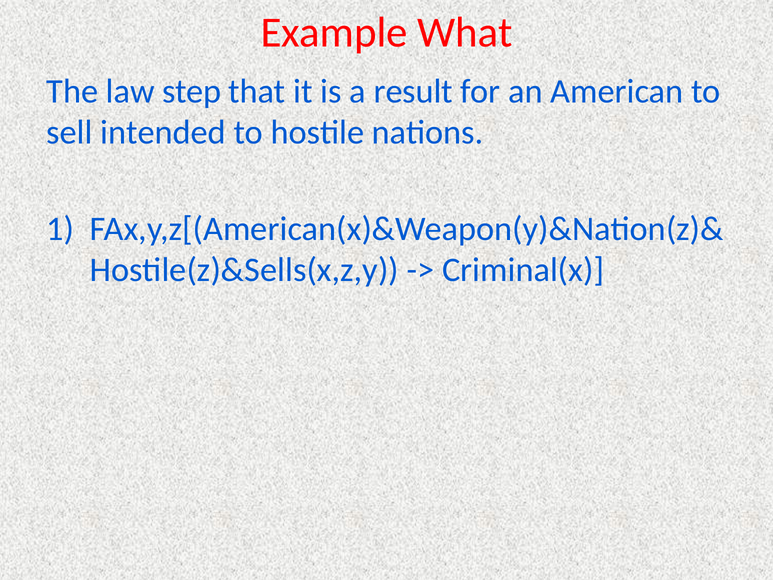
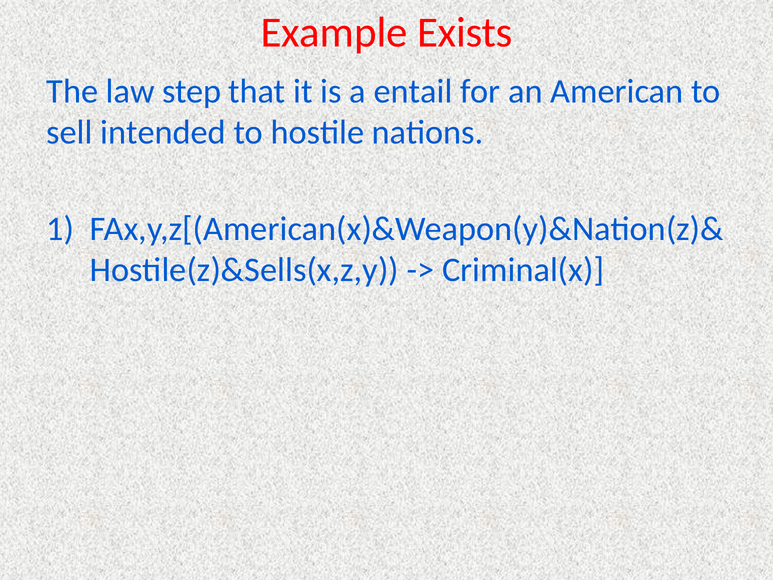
What: What -> Exists
result: result -> entail
